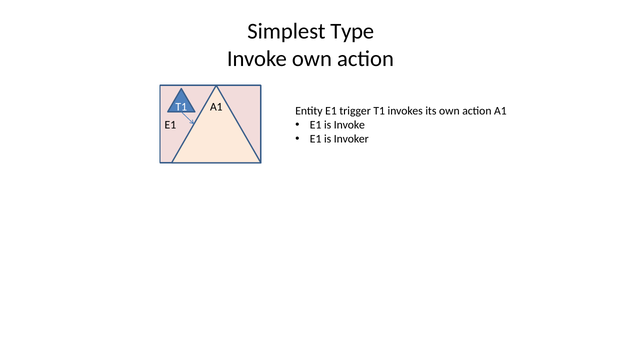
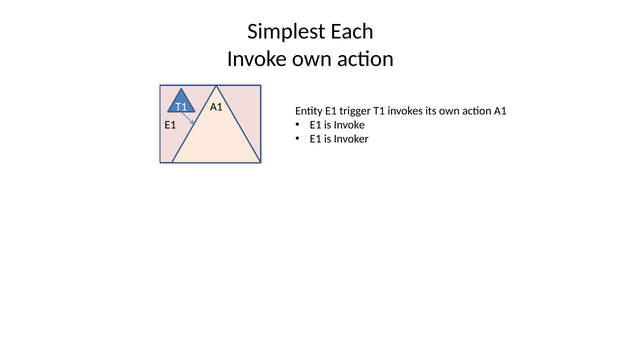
Type: Type -> Each
